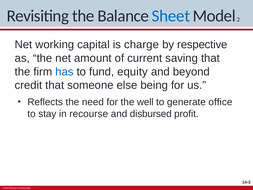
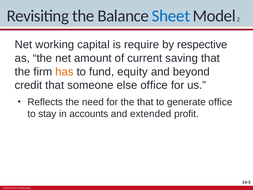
charge: charge -> require
has colour: blue -> orange
else being: being -> office
the well: well -> that
recourse: recourse -> accounts
disbursed: disbursed -> extended
